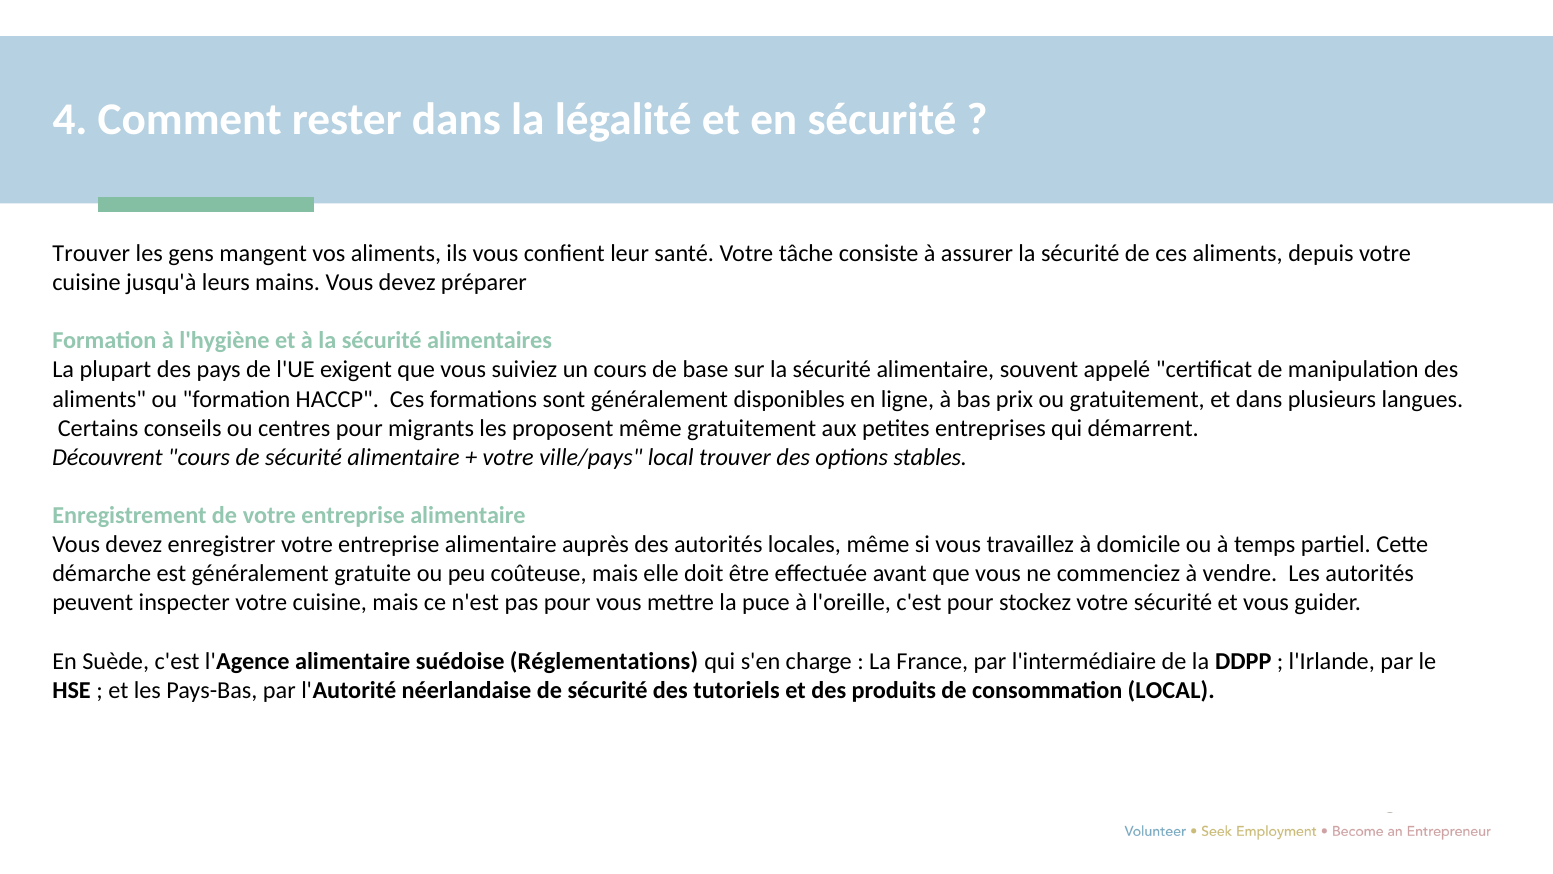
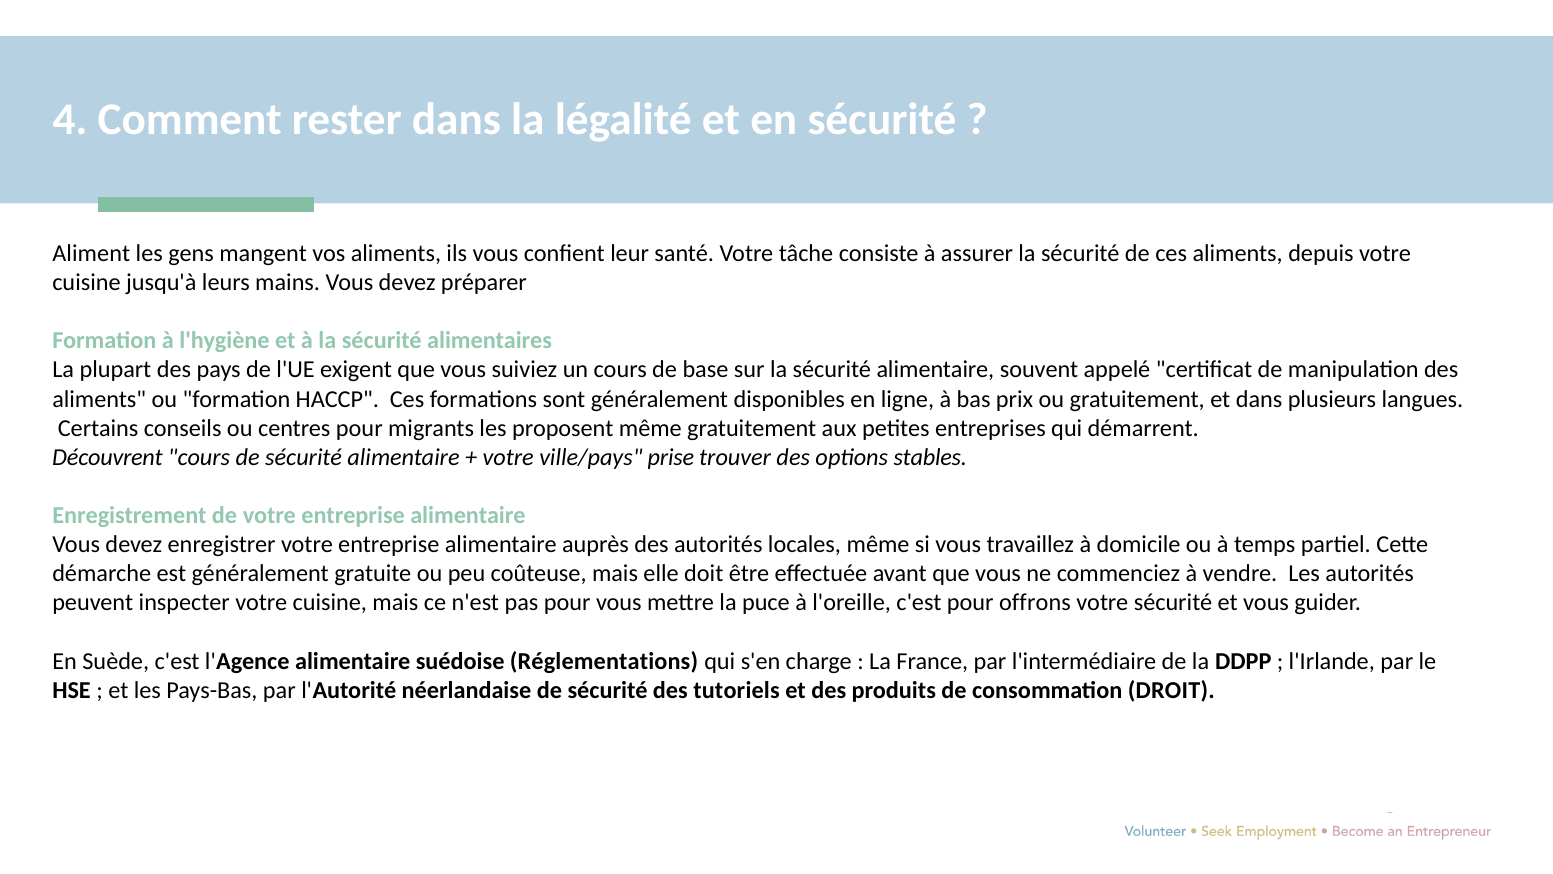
Trouver at (91, 253): Trouver -> Aliment
ville/pays local: local -> prise
stockez: stockez -> offrons
consommation LOCAL: LOCAL -> DROIT
